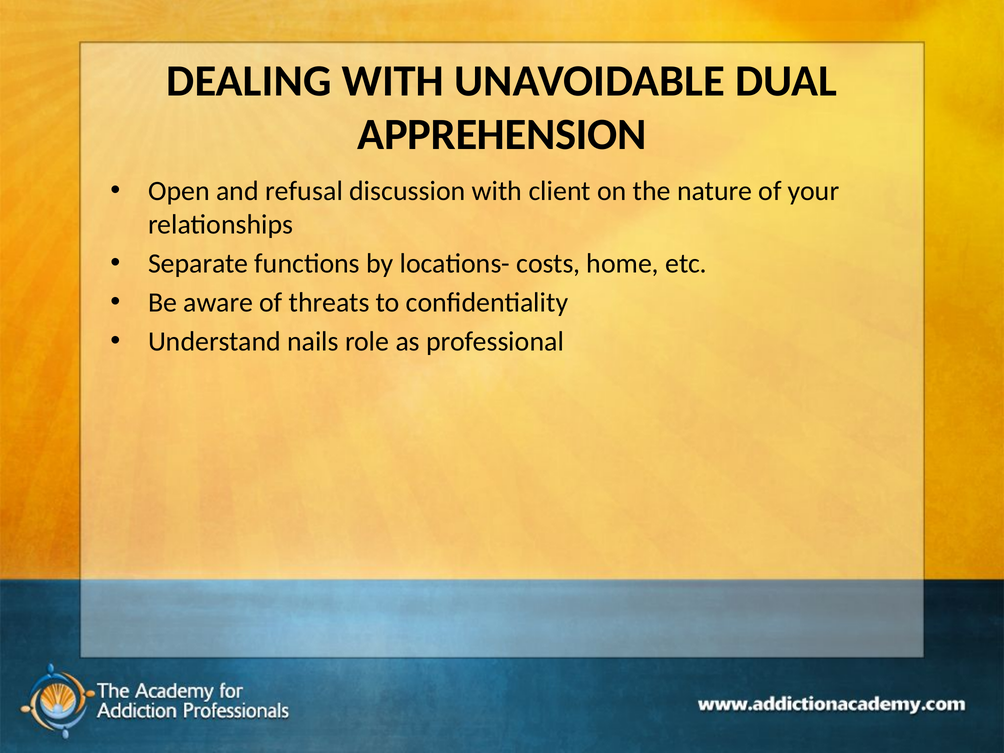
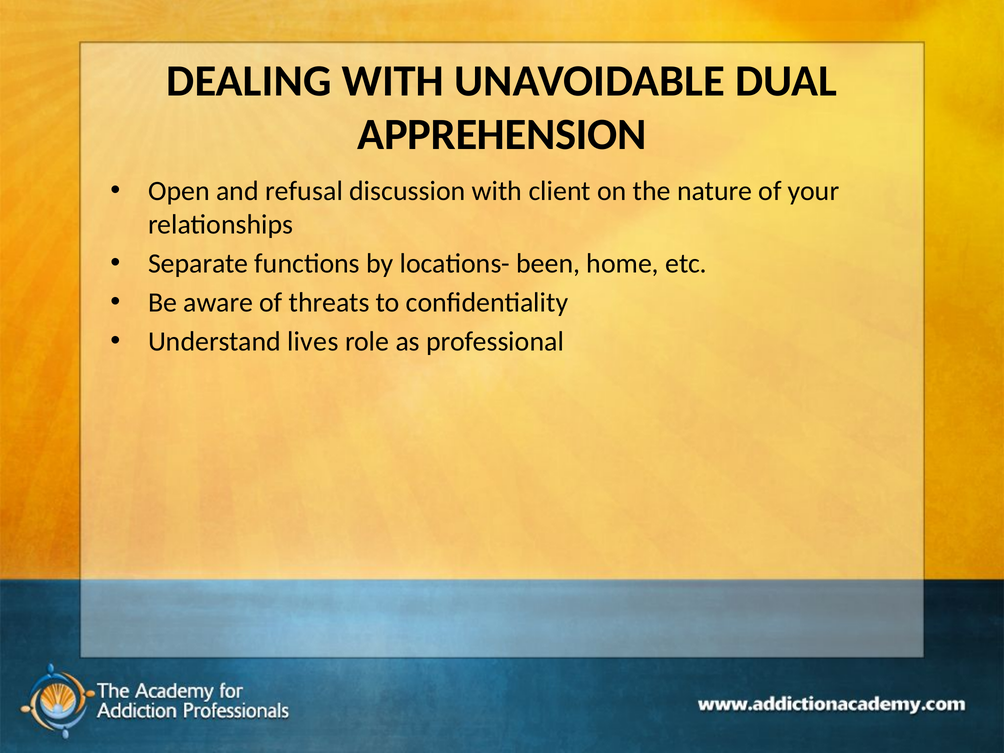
costs: costs -> been
nails: nails -> lives
